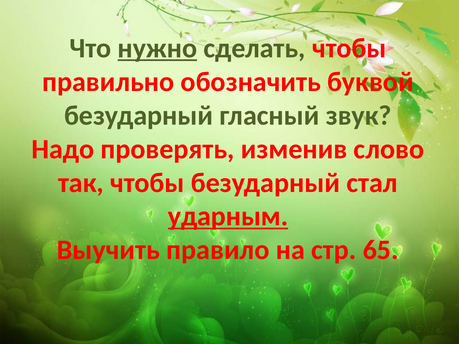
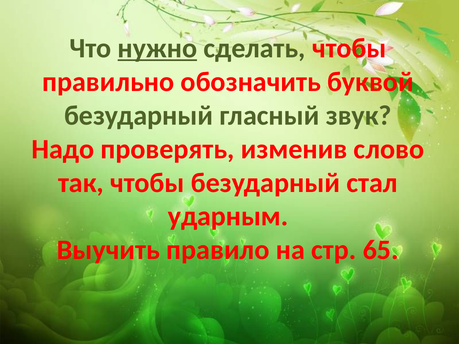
ударным underline: present -> none
